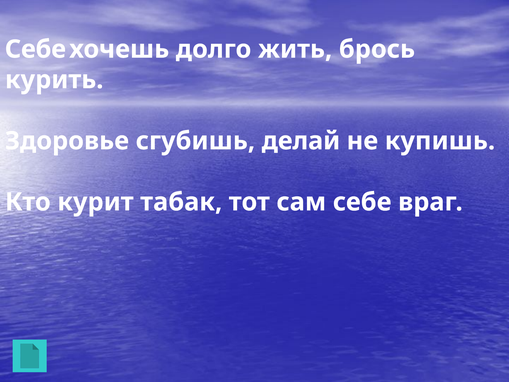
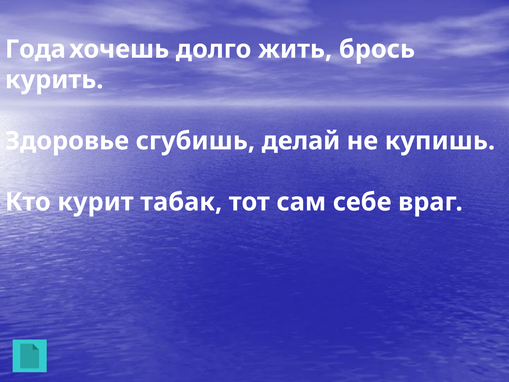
Себе at (35, 49): Себе -> Года
